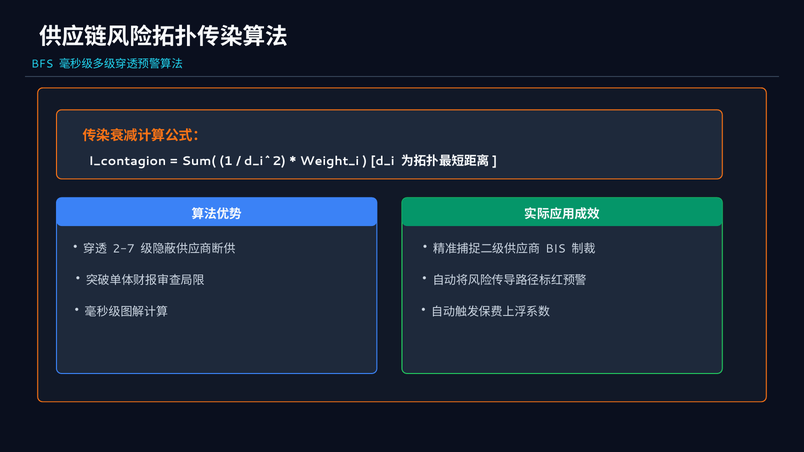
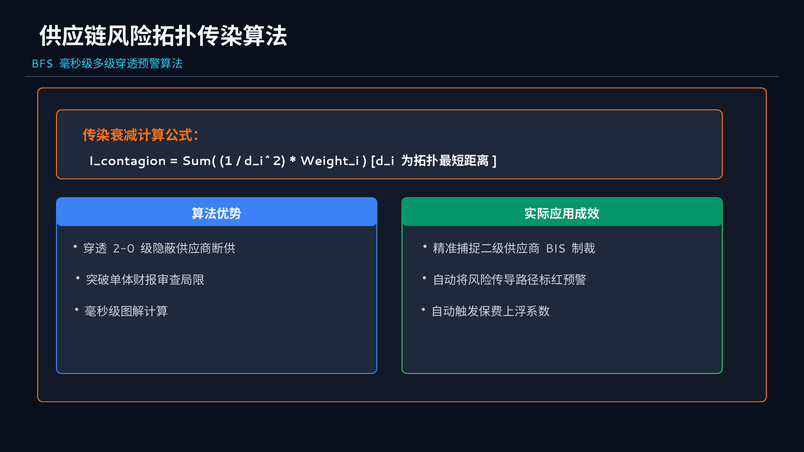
2-7: 2-7 -> 2-0
